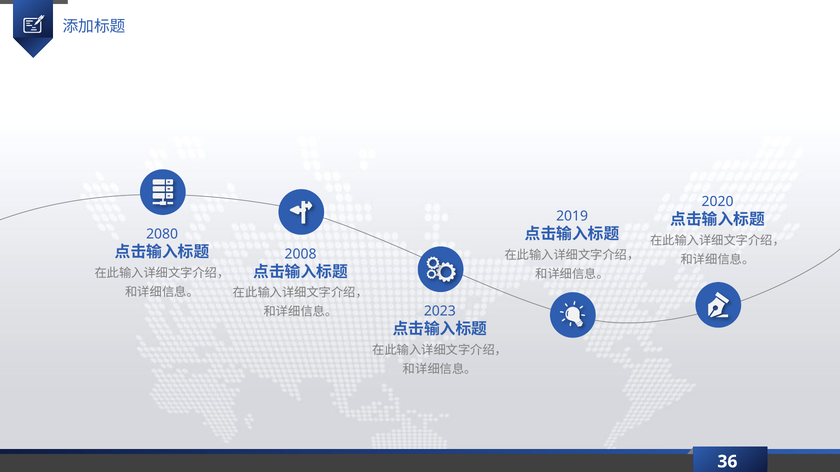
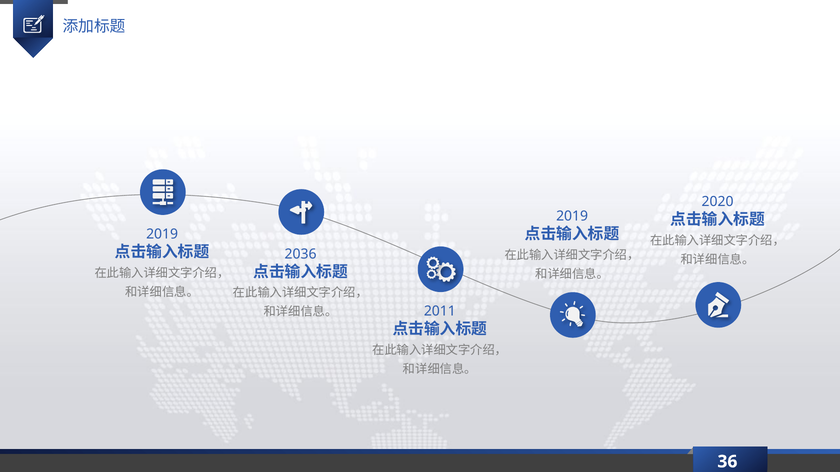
2080 at (162, 234): 2080 -> 2019
2008: 2008 -> 2036
2023: 2023 -> 2011
